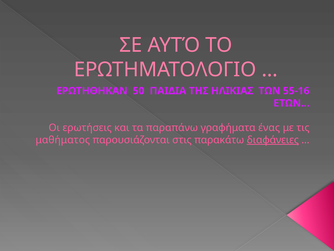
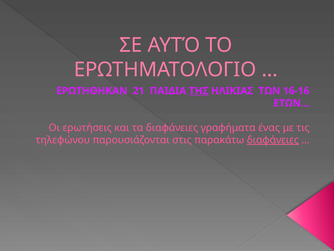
50: 50 -> 21
ΤΗΣ underline: none -> present
55-16: 55-16 -> 16-16
τα παραπάνω: παραπάνω -> διαφάνειες
μαθήματος: μαθήματος -> τηλεφώνου
